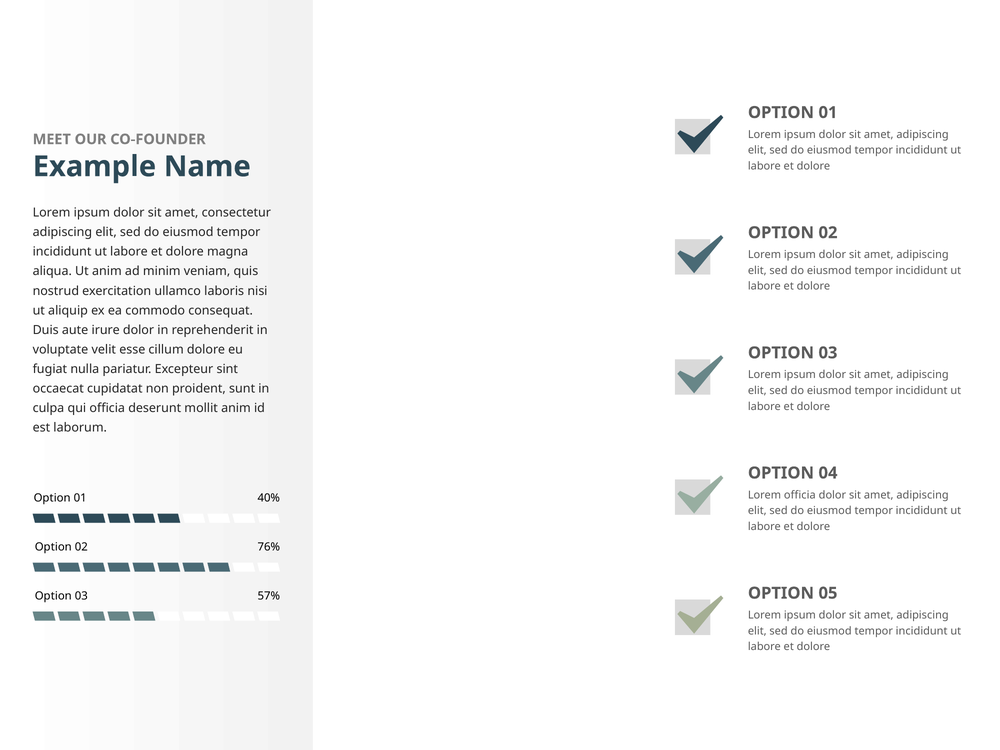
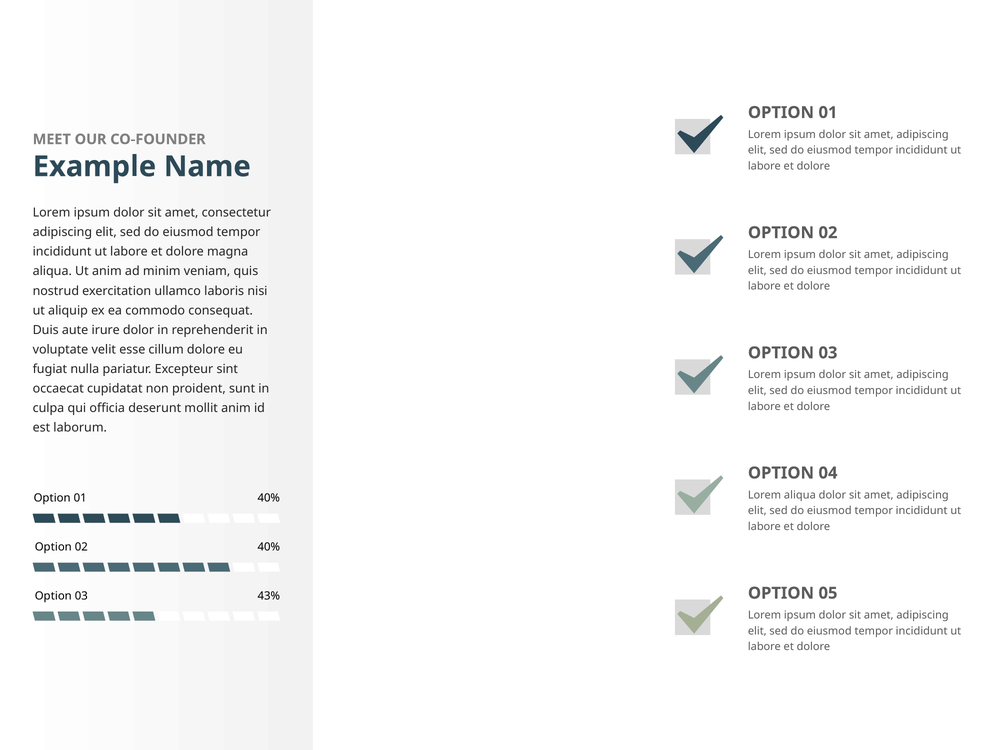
Lorem officia: officia -> aliqua
76% at (269, 547): 76% -> 40%
57%: 57% -> 43%
